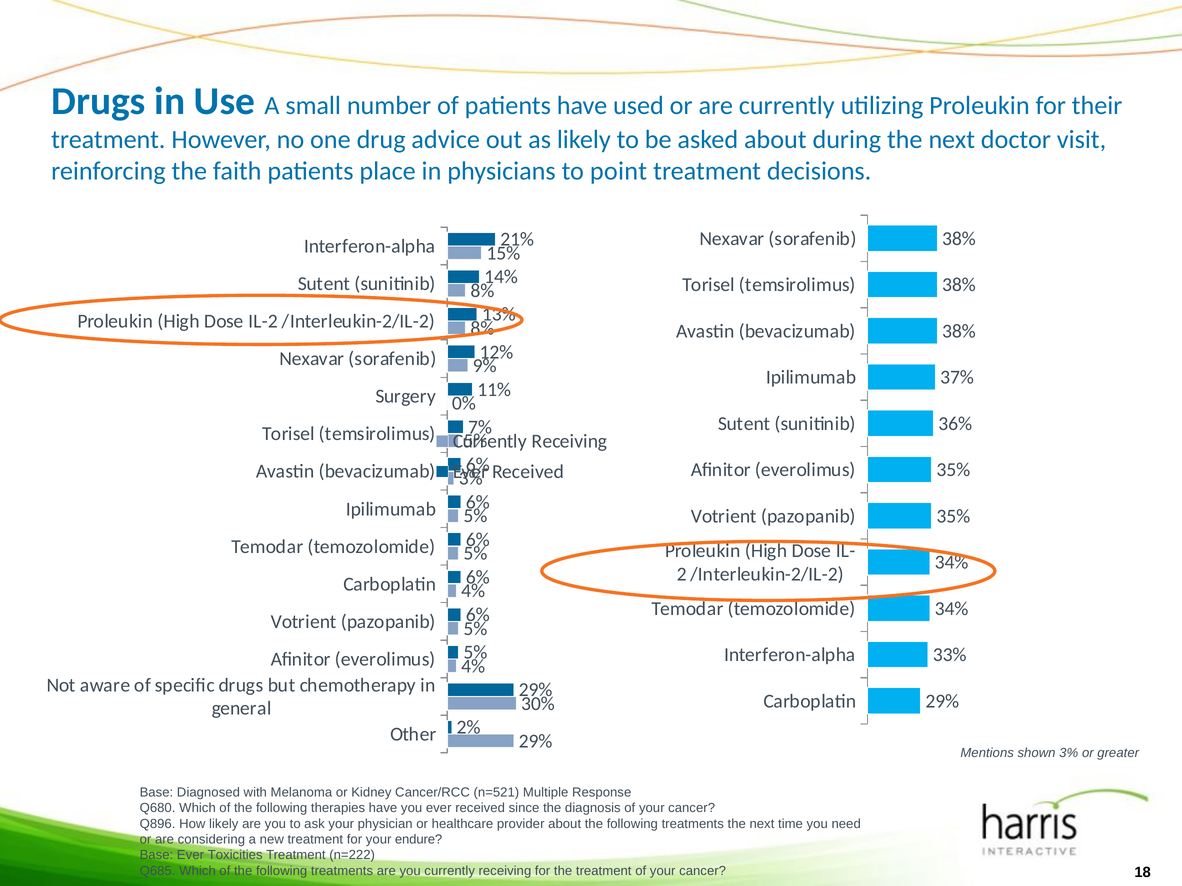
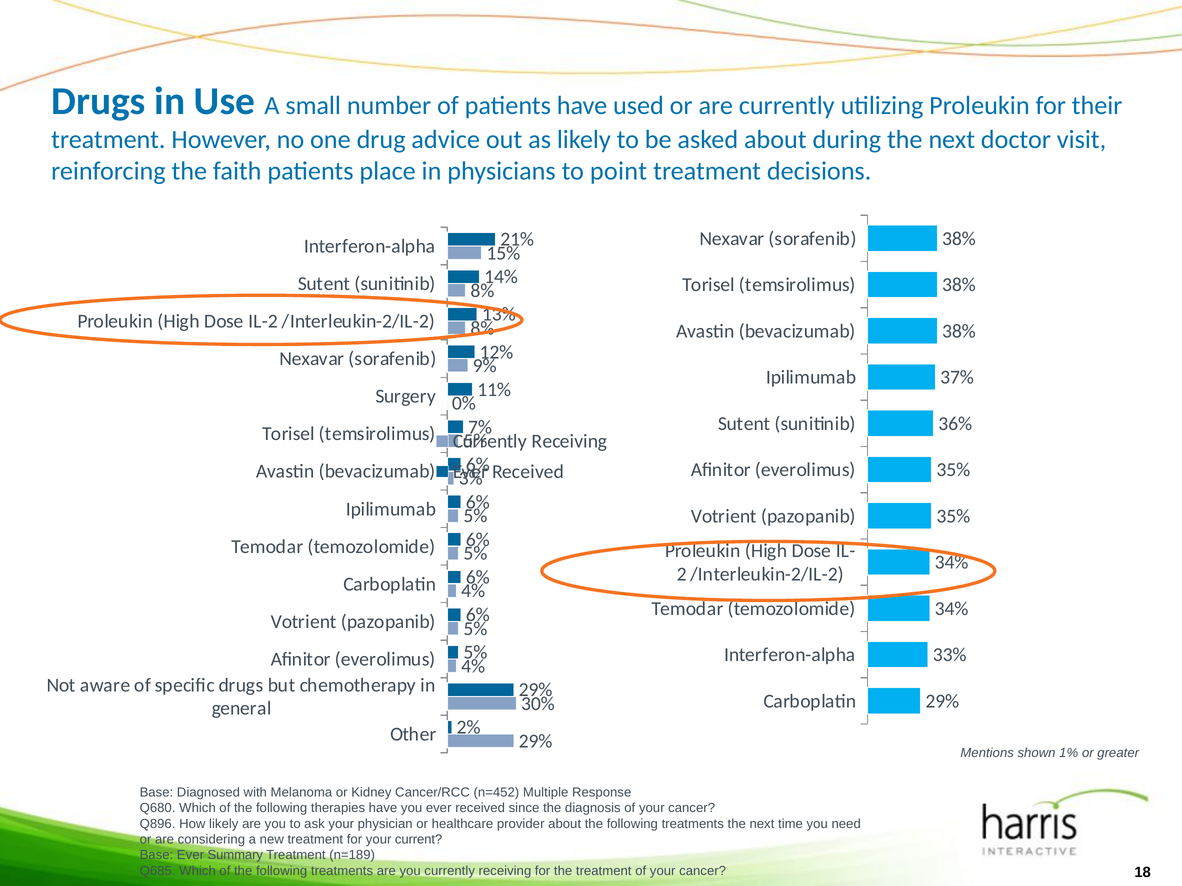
shown 3%: 3% -> 1%
n=521: n=521 -> n=452
endure: endure -> current
Toxicities: Toxicities -> Summary
n=222: n=222 -> n=189
